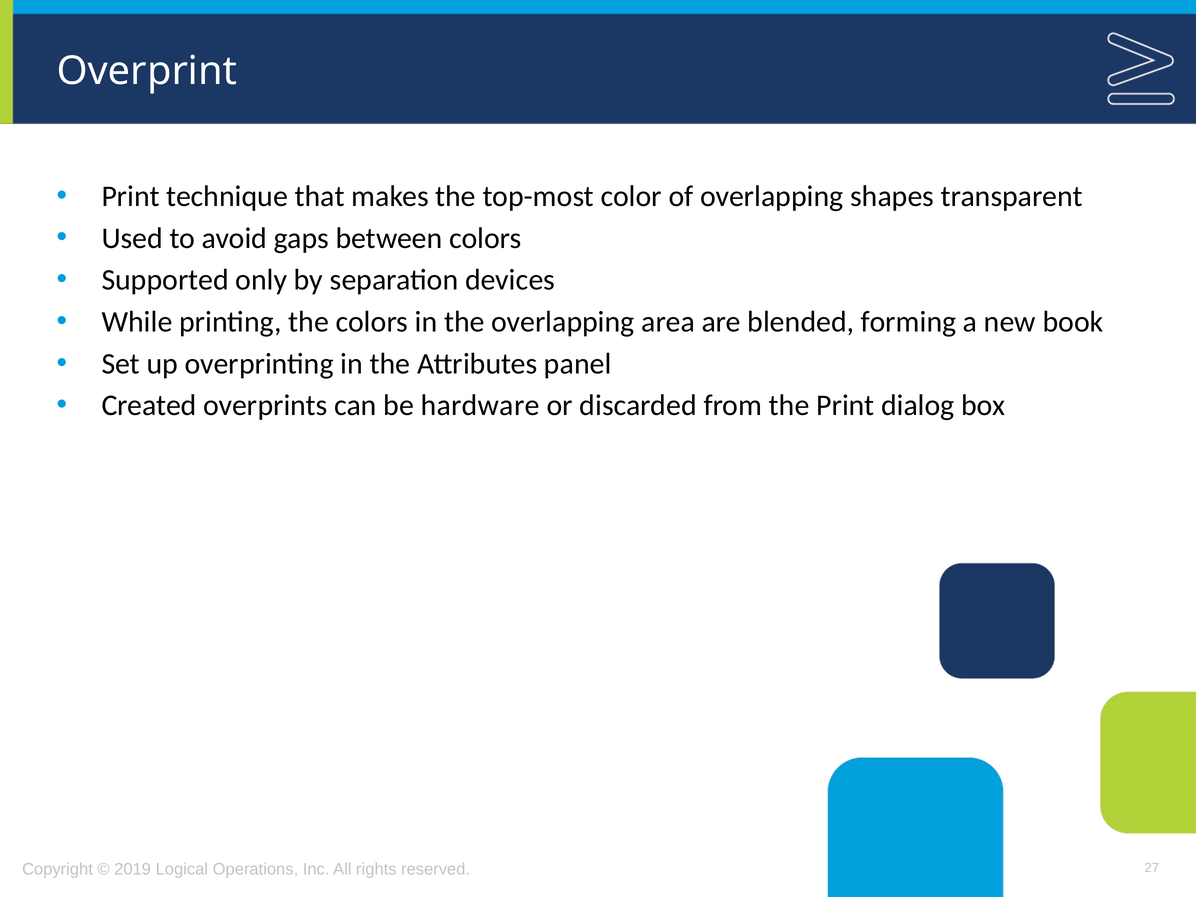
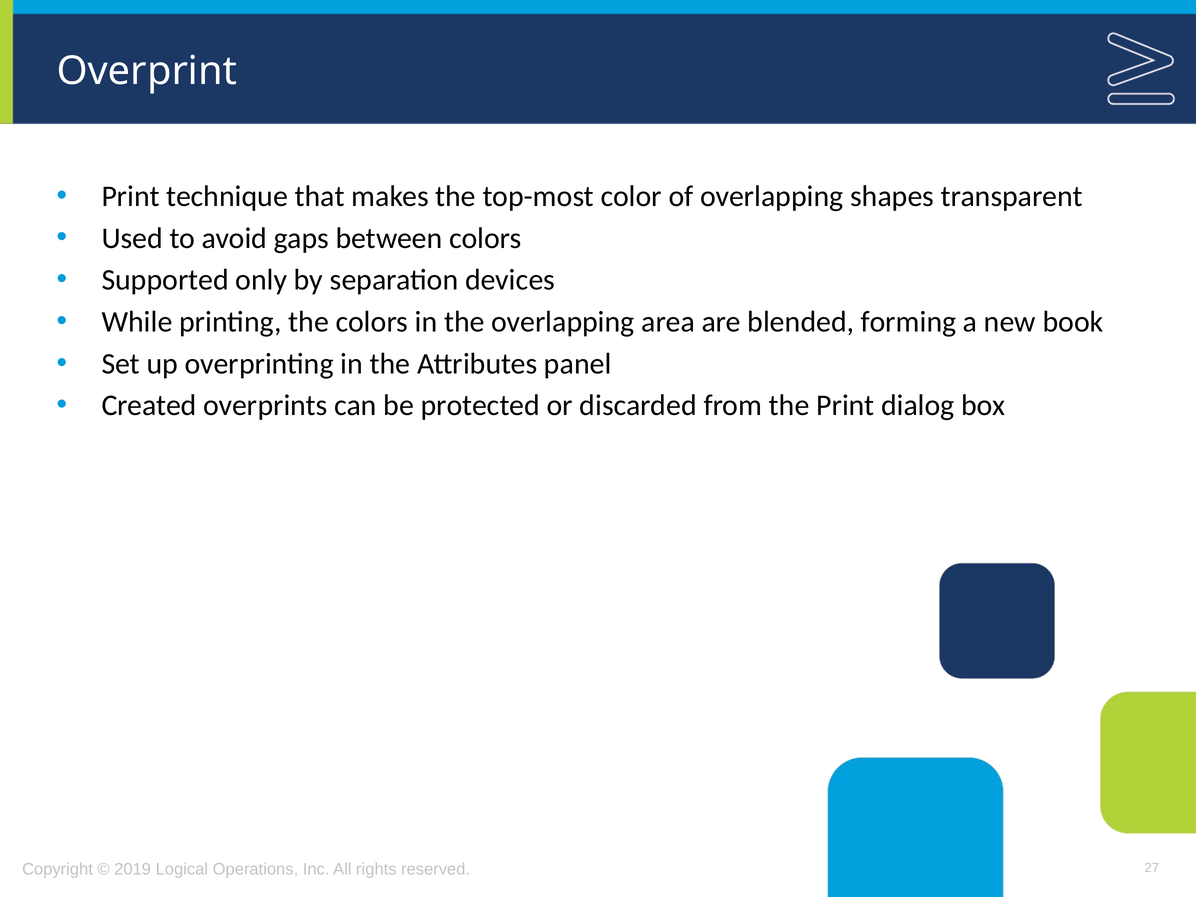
hardware: hardware -> protected
